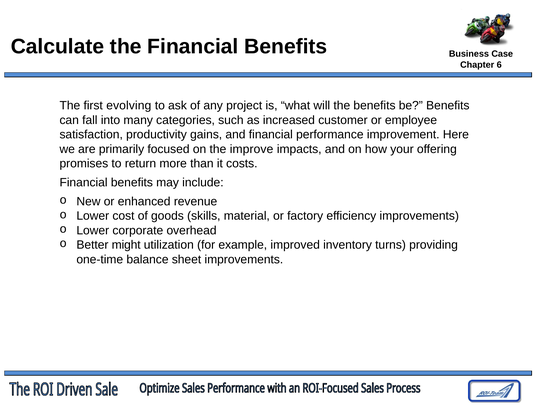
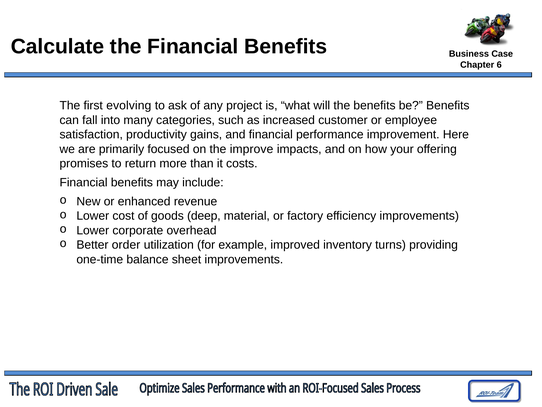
skills: skills -> deep
might: might -> order
